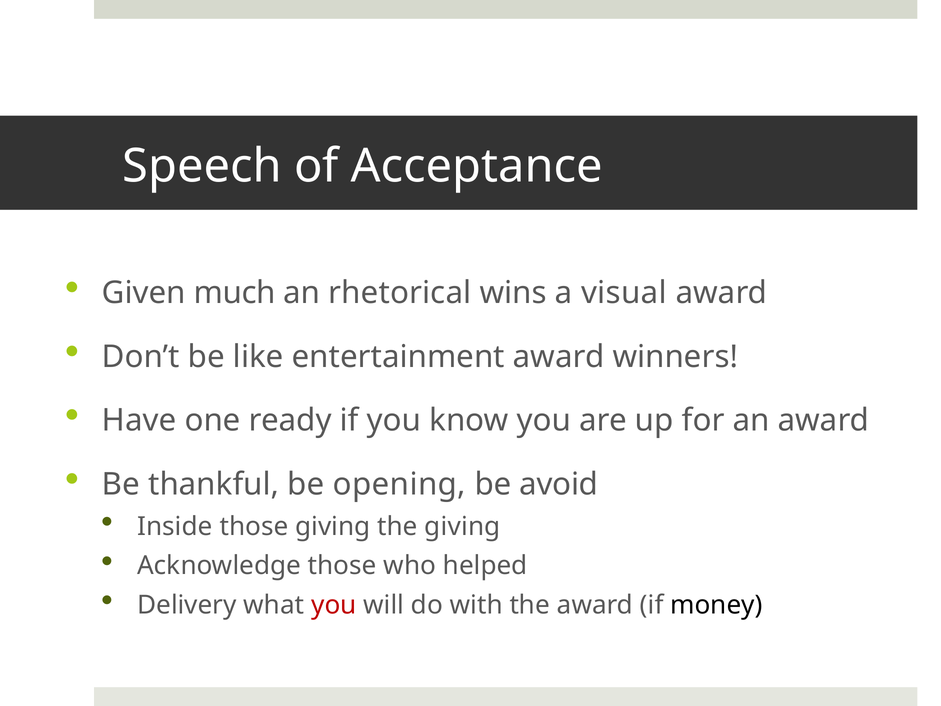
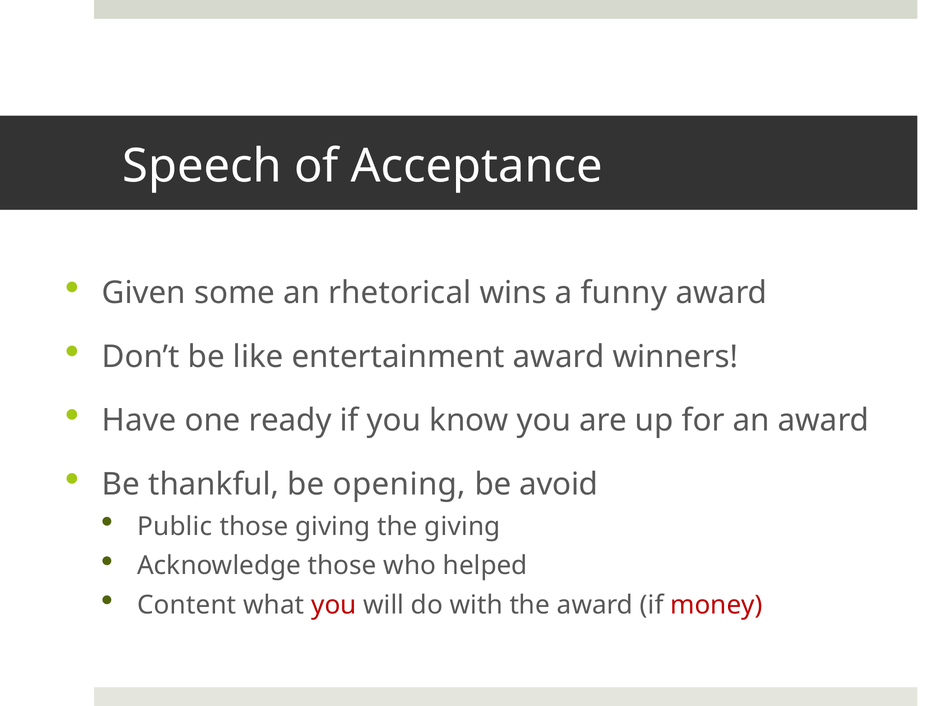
much: much -> some
visual: visual -> funny
Inside: Inside -> Public
Delivery: Delivery -> Content
money colour: black -> red
